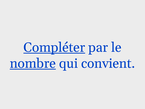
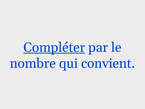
nombre underline: present -> none
